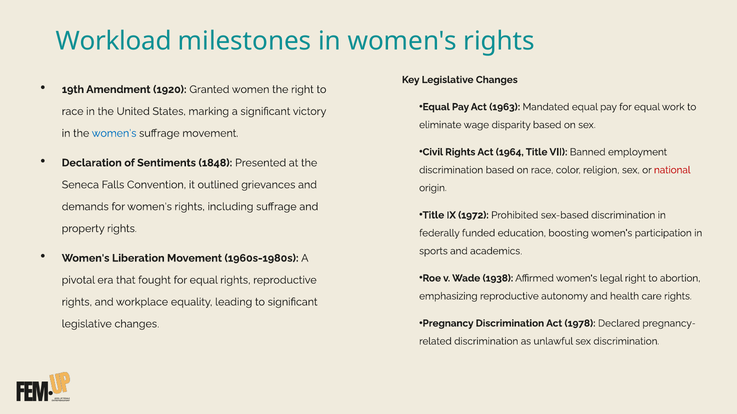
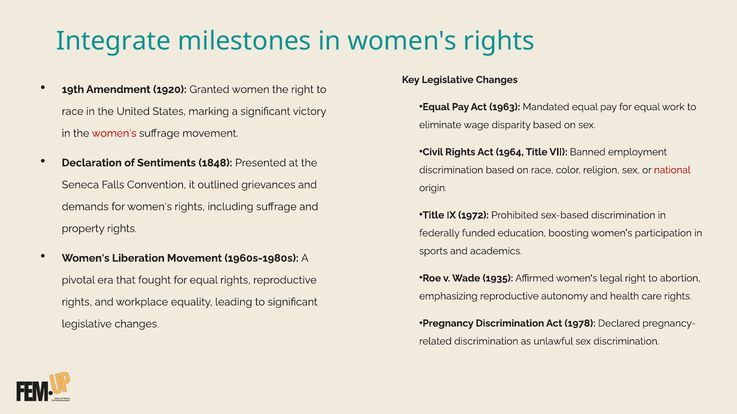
Workload: Workload -> Integrate
women's at (114, 133) colour: blue -> red
1938: 1938 -> 1935
